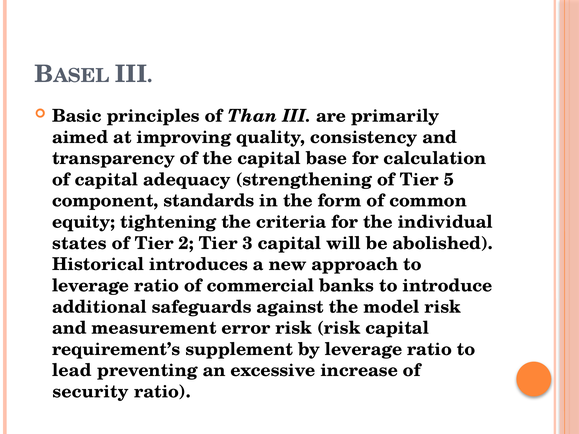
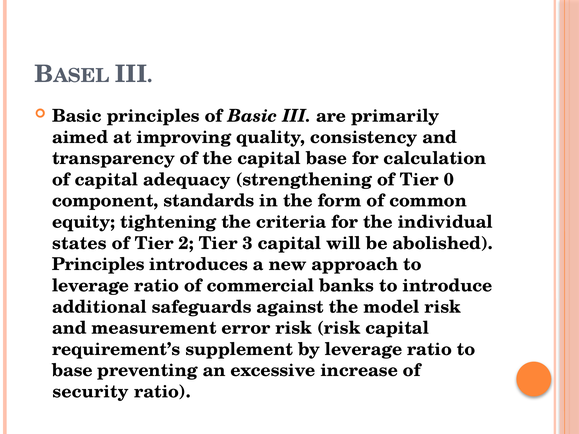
of Than: Than -> Basic
5: 5 -> 0
Historical at (98, 265): Historical -> Principles
lead at (72, 371): lead -> base
